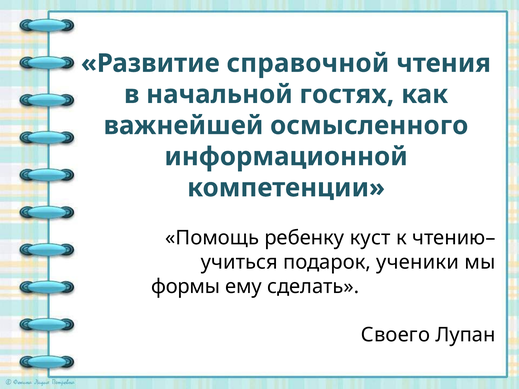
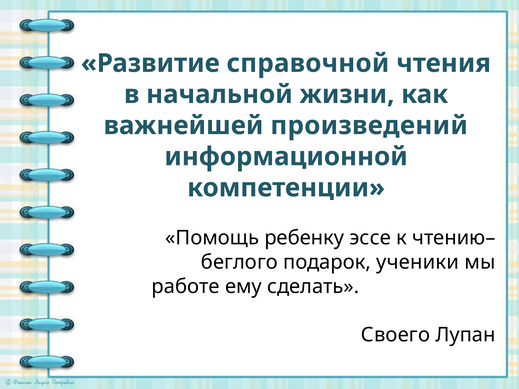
гостях: гостях -> жизни
осмысленного: осмысленного -> произведений
куст: куст -> эссе
учиться: учиться -> беглого
формы: формы -> работе
